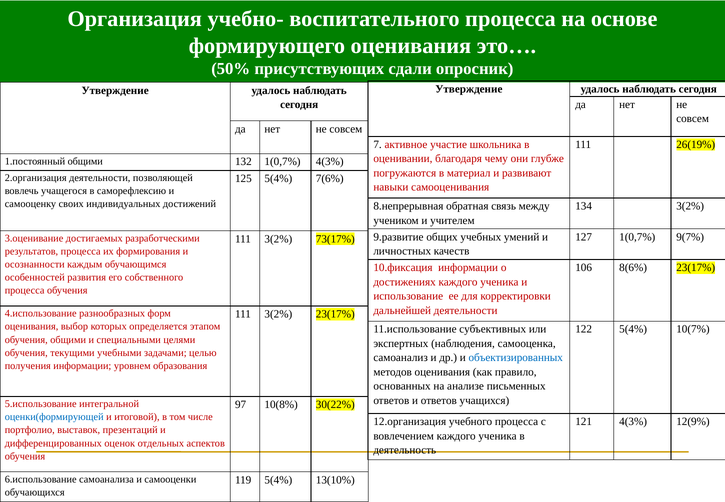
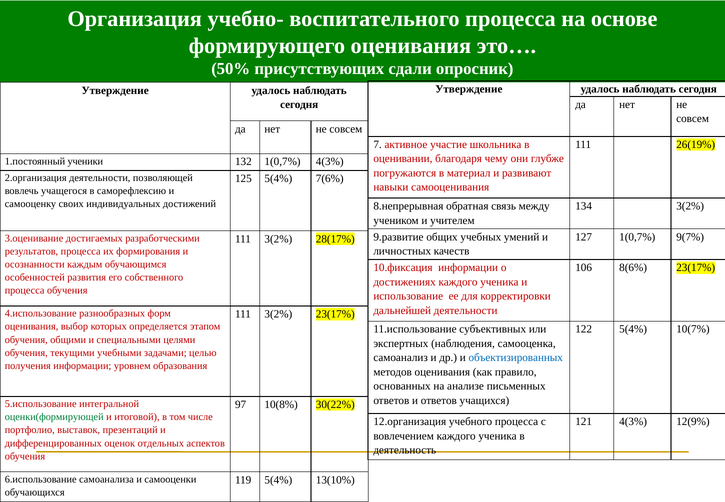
1.постоянный общими: общими -> ученики
73(17%: 73(17% -> 28(17%
оценки(формирующей colour: blue -> green
